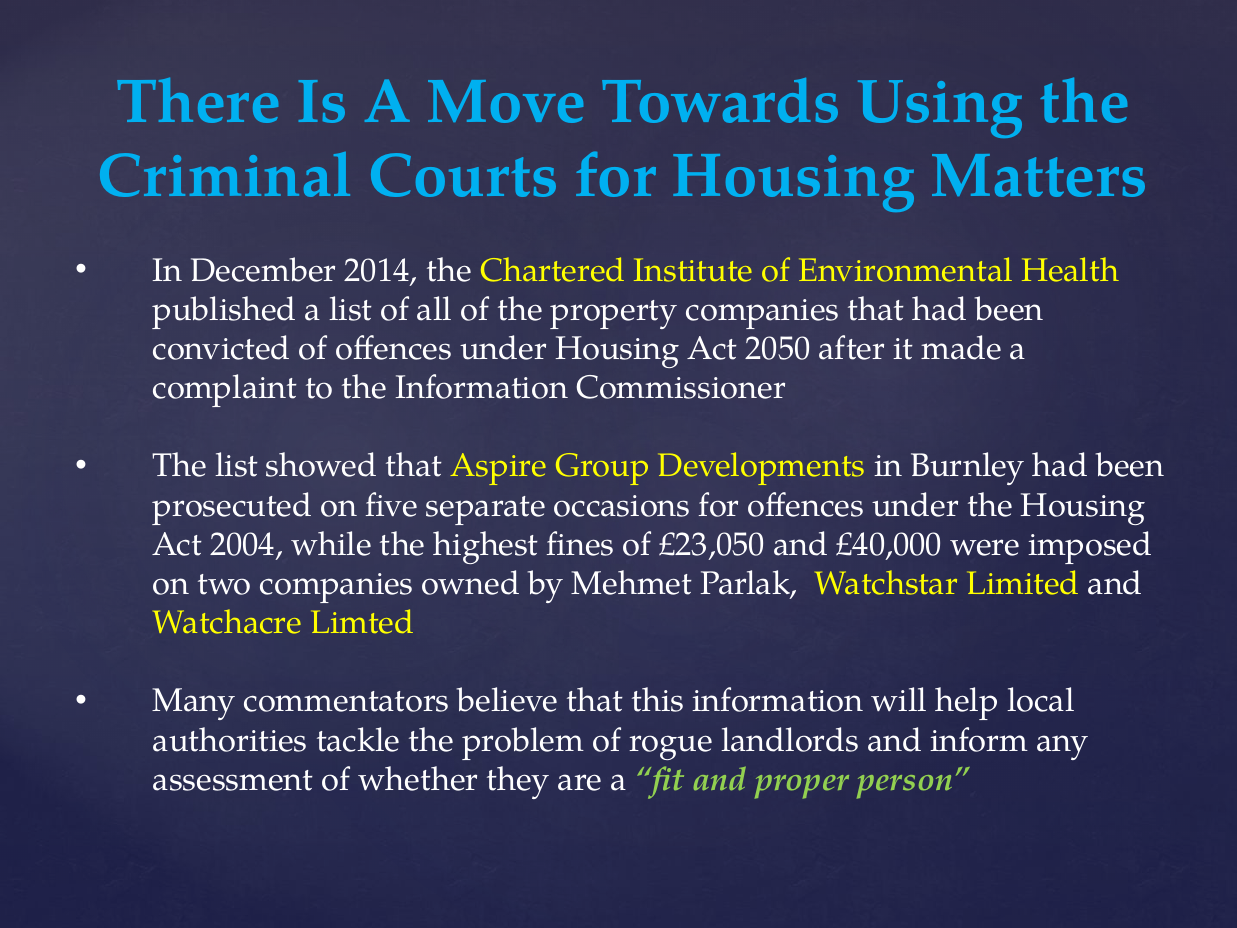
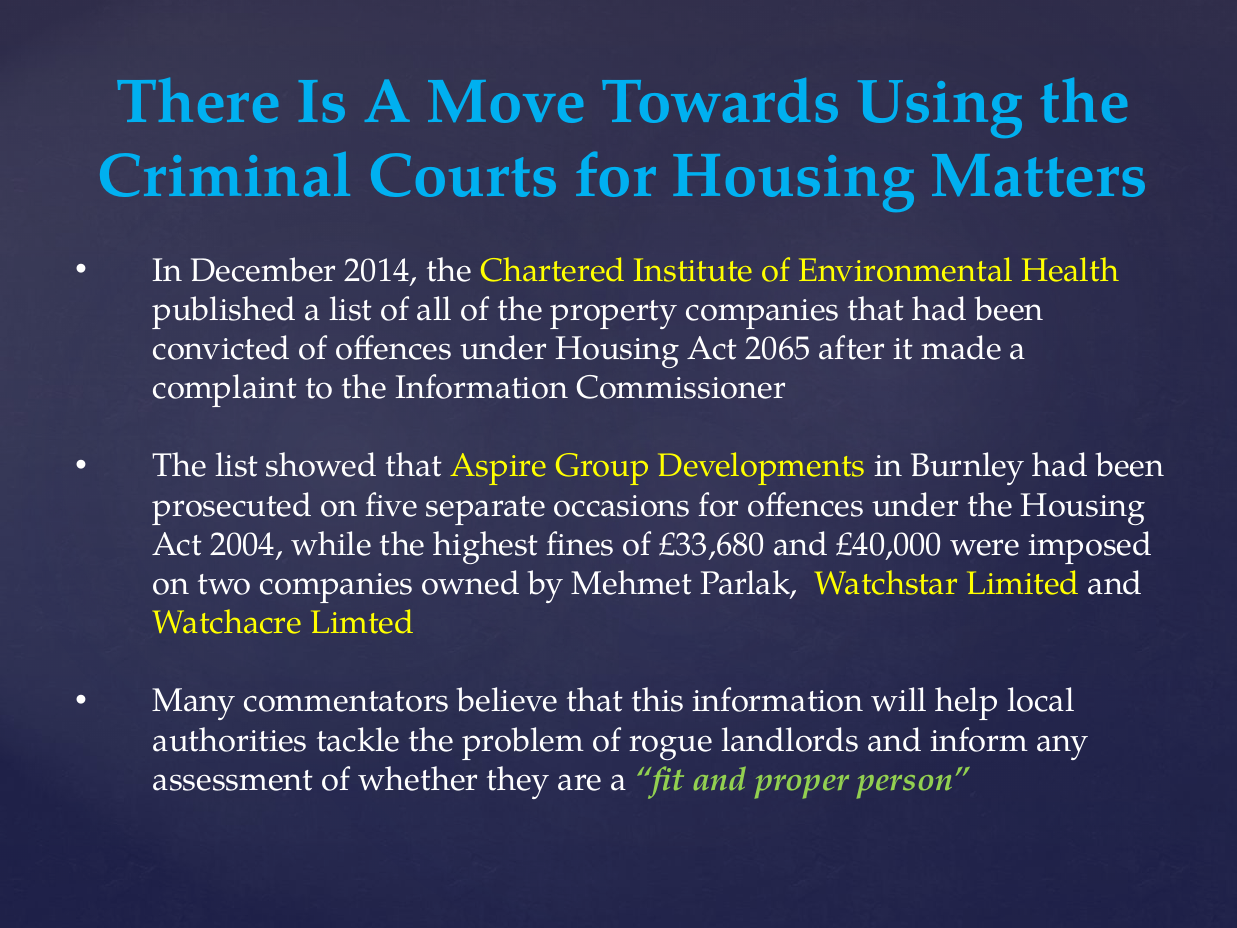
2050: 2050 -> 2065
£23,050: £23,050 -> £33,680
